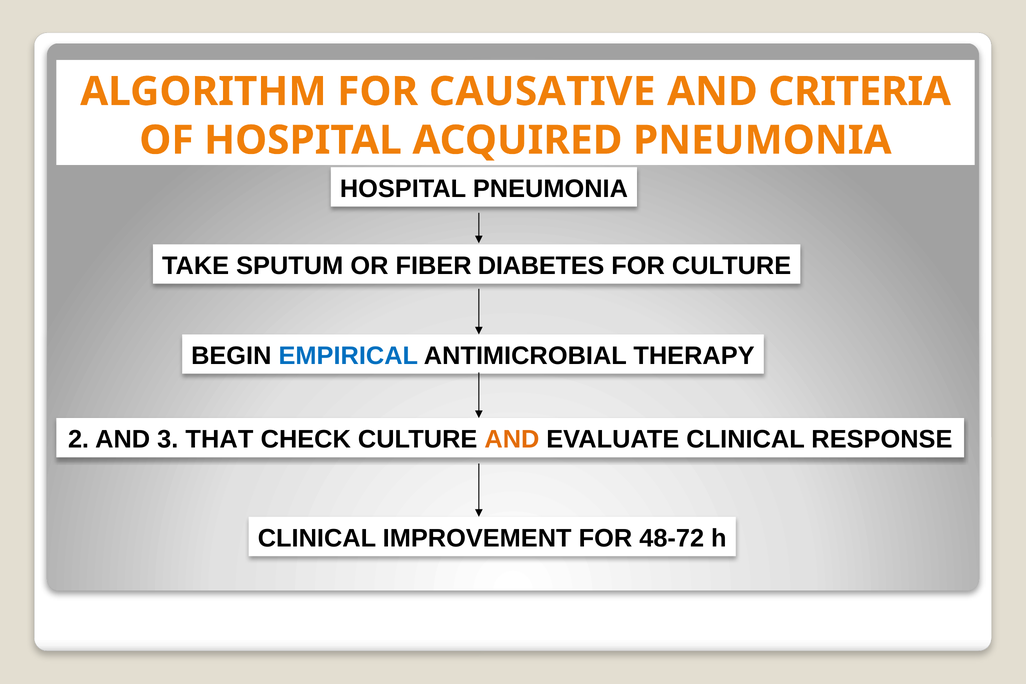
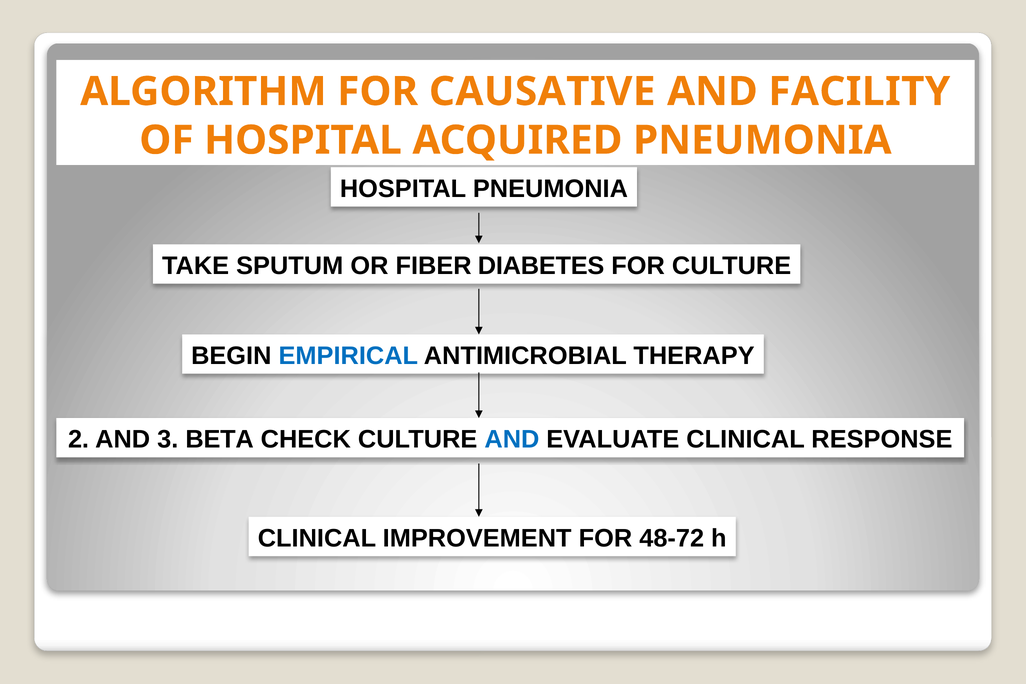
CRITERIA: CRITERIA -> FACILITY
THAT: THAT -> BETA
AND at (512, 439) colour: orange -> blue
